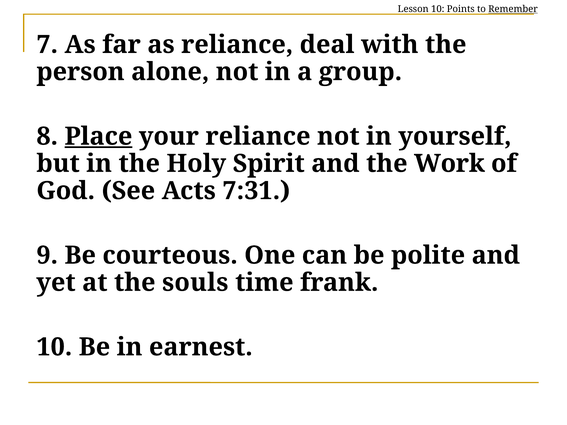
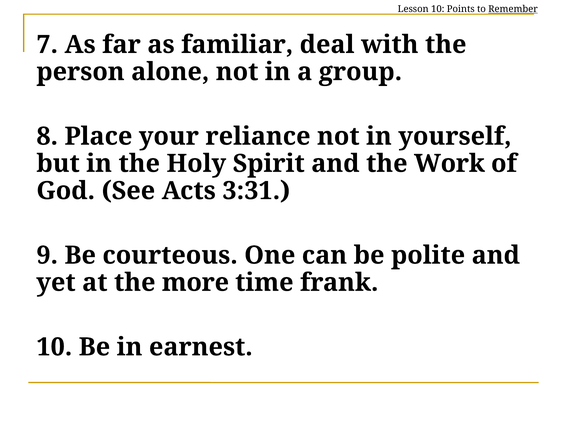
as reliance: reliance -> familiar
Place underline: present -> none
7:31: 7:31 -> 3:31
souls: souls -> more
